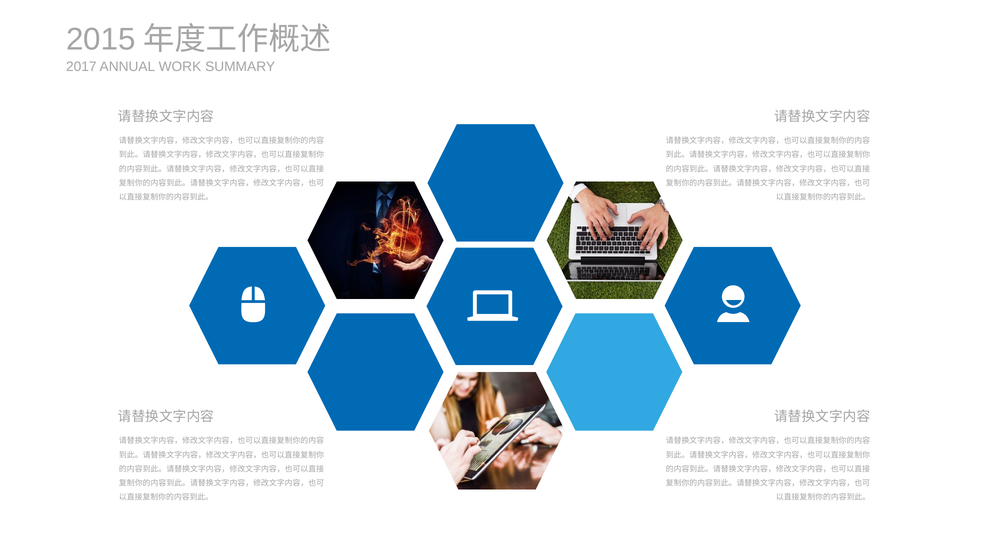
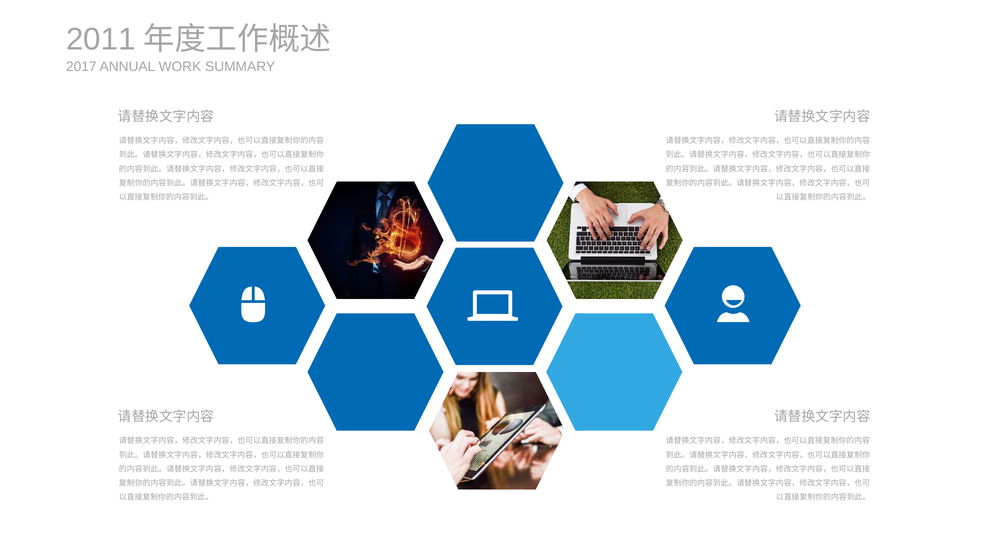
2015: 2015 -> 2011
